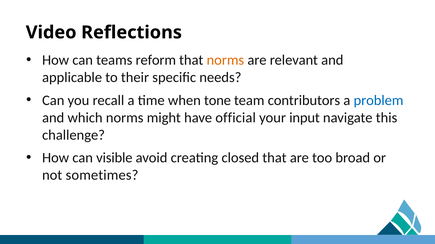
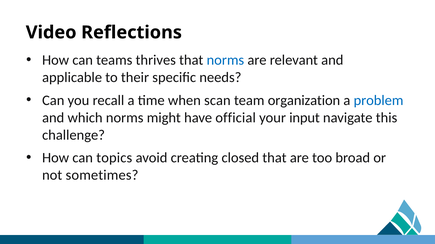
reform: reform -> thrives
norms at (225, 60) colour: orange -> blue
tone: tone -> scan
contributors: contributors -> organization
visible: visible -> topics
